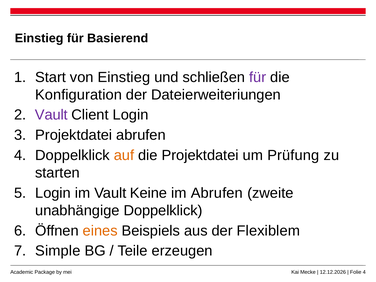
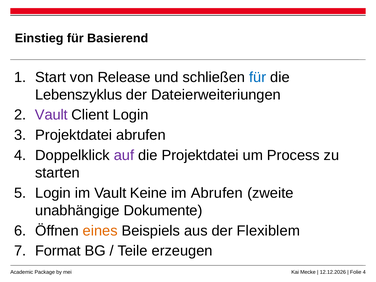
von Einstieg: Einstieg -> Release
für at (258, 77) colour: purple -> blue
Konfiguration: Konfiguration -> Lebenszyklus
auf colour: orange -> purple
Prüfung: Prüfung -> Process
unabhängige Doppelklick: Doppelklick -> Dokumente
Simple: Simple -> Format
